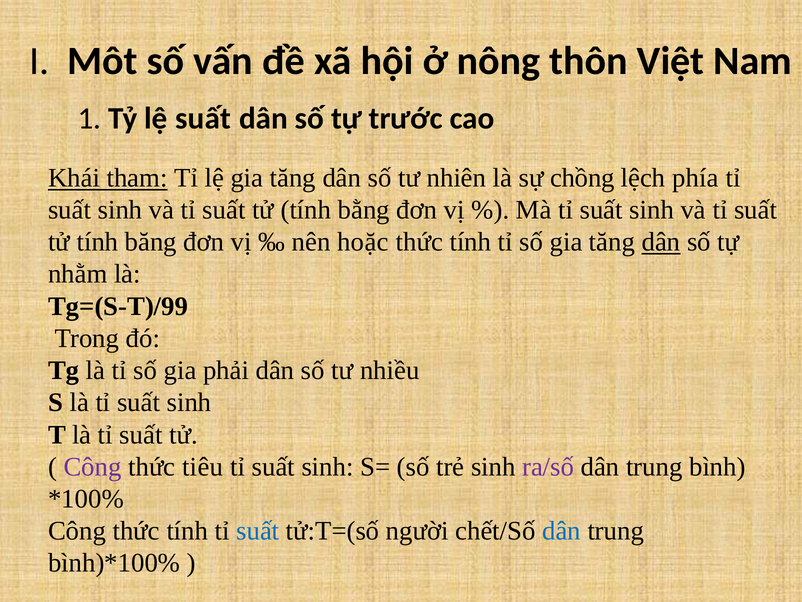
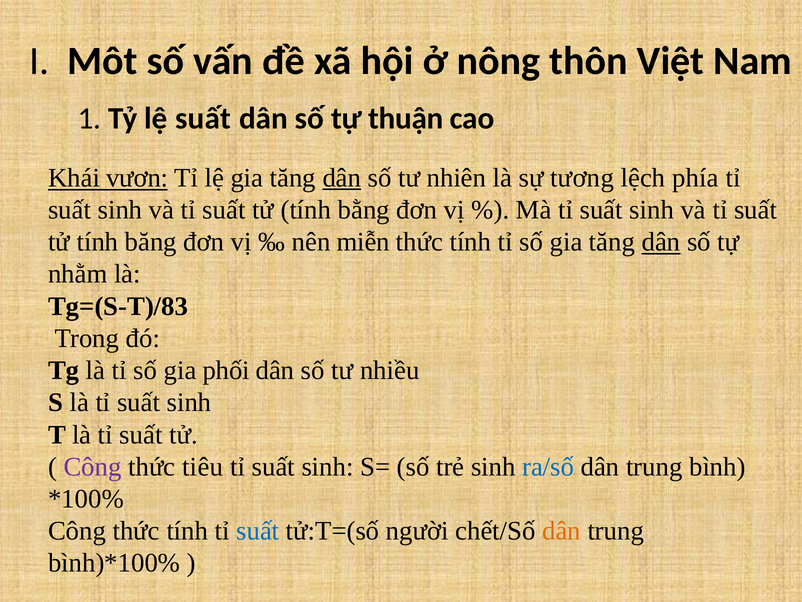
trước: trước -> thuận
tham: tham -> vươn
dân at (342, 178) underline: none -> present
chồng: chồng -> tương
hoặc: hoặc -> miễn
Tg=(S-T)/99: Tg=(S-T)/99 -> Tg=(S-T)/83
phải: phải -> phối
ra/số colour: purple -> blue
dân at (562, 531) colour: blue -> orange
